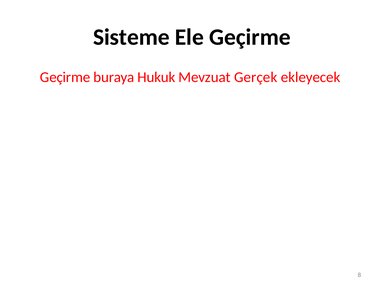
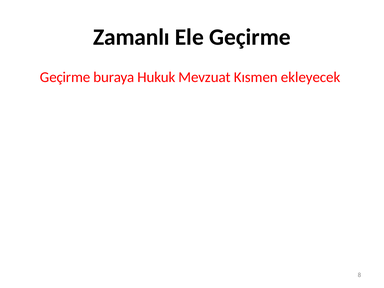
Sisteme: Sisteme -> Zamanlı
Gerçek: Gerçek -> Kısmen
